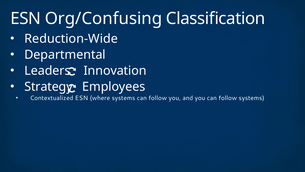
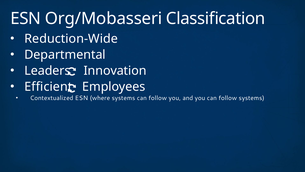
Org/Confusing: Org/Confusing -> Org/Mobasseri
Strategy: Strategy -> Efficient
